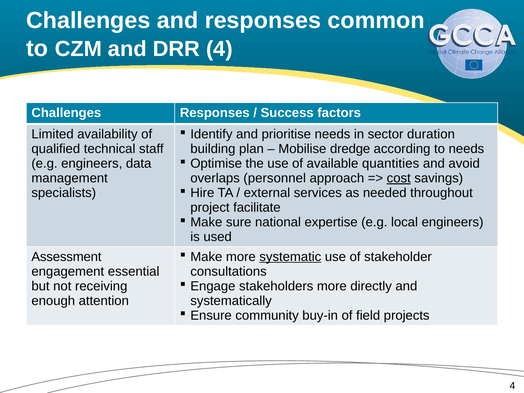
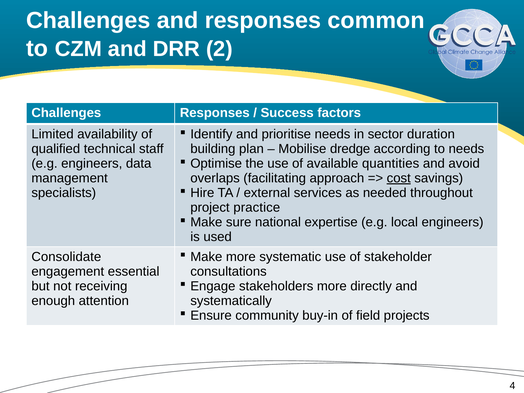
DRR 4: 4 -> 2
personnel: personnel -> facilitating
facilitate: facilitate -> practice
systematic underline: present -> none
Assessment: Assessment -> Consolidate
